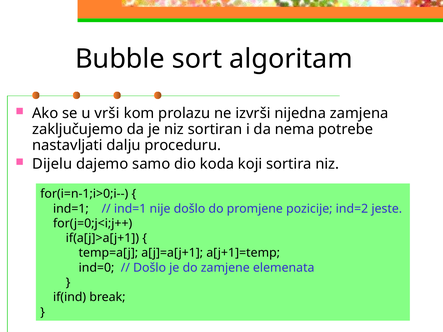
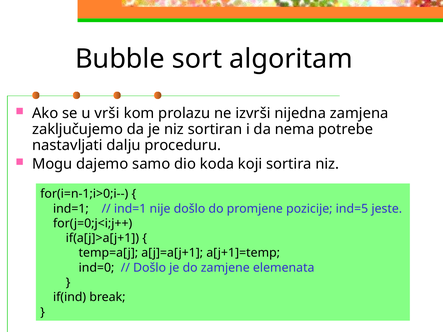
Dijelu: Dijelu -> Mogu
ind=2: ind=2 -> ind=5
